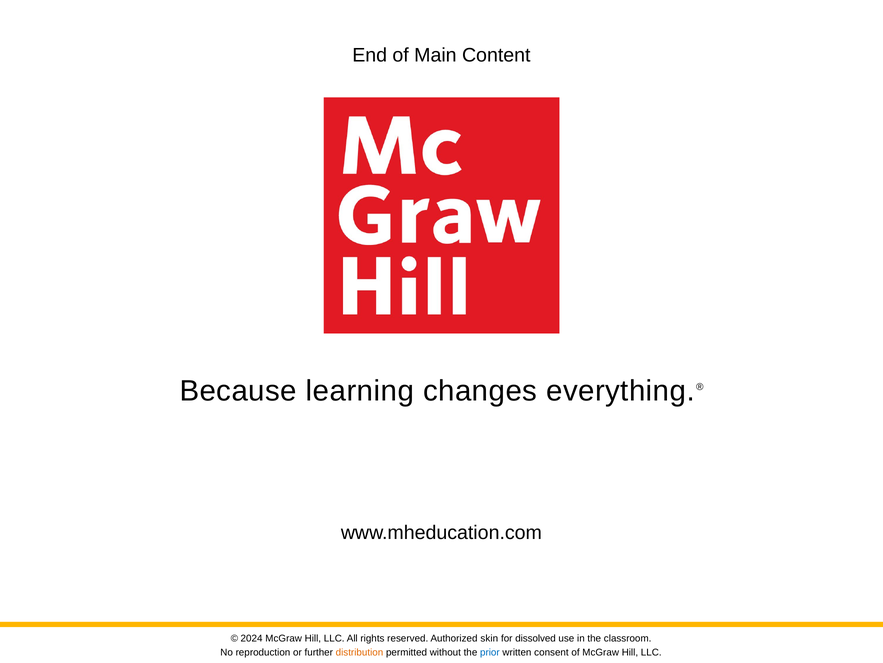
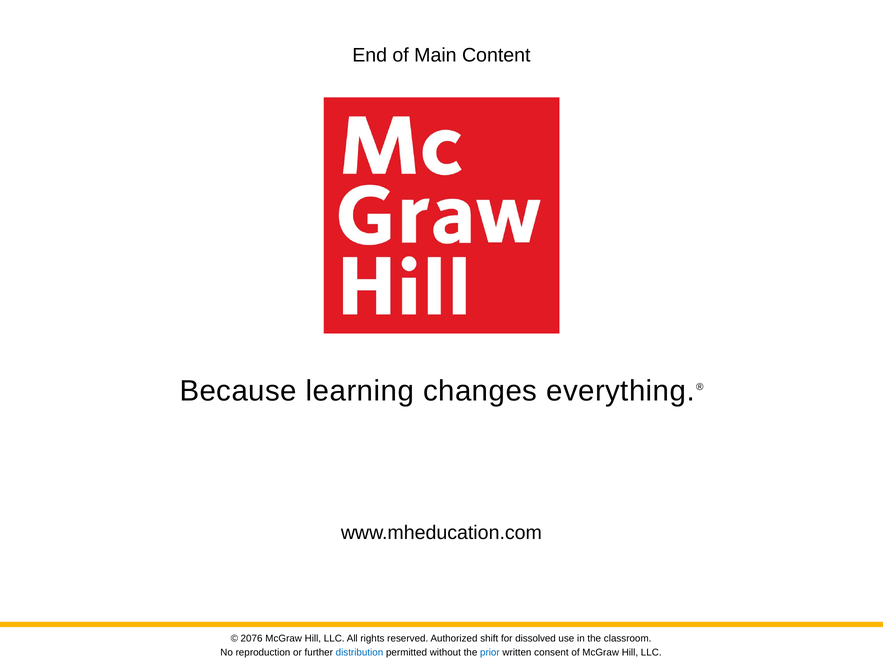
2024: 2024 -> 2076
skin: skin -> shift
distribution colour: orange -> blue
